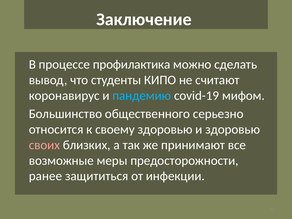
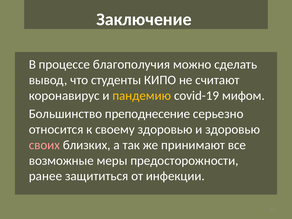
профилактика: профилактика -> благополучия
пандемию colour: light blue -> yellow
общественного: общественного -> преподнесение
